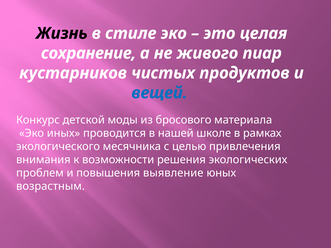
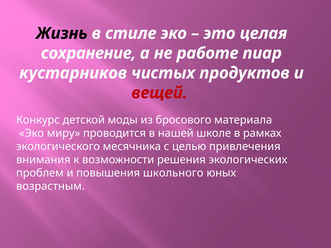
живого: живого -> работе
вещей colour: blue -> red
иных: иных -> миру
выявление: выявление -> школьного
